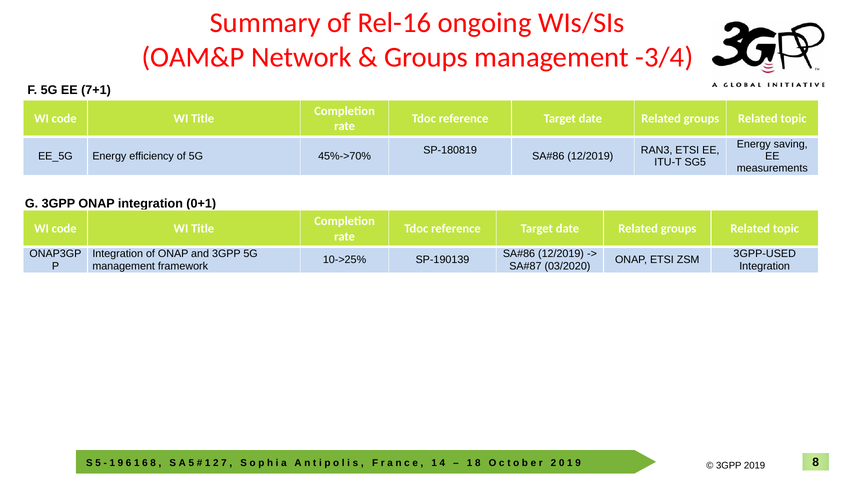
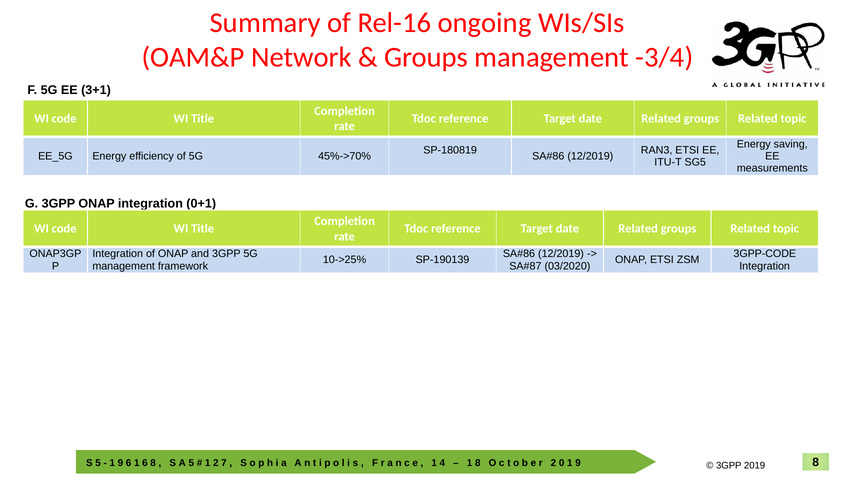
7+1: 7+1 -> 3+1
3GPP-USED: 3GPP-USED -> 3GPP-CODE
